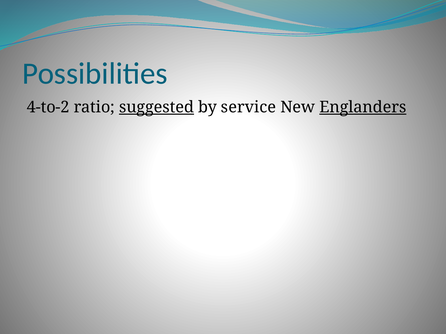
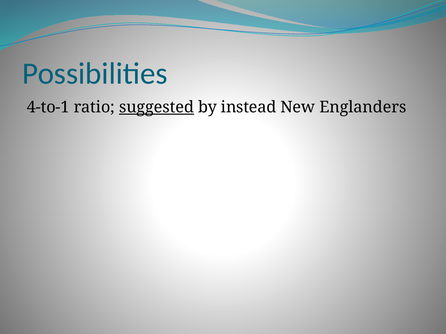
4-to-2: 4-to-2 -> 4-to-1
service: service -> instead
Englanders underline: present -> none
